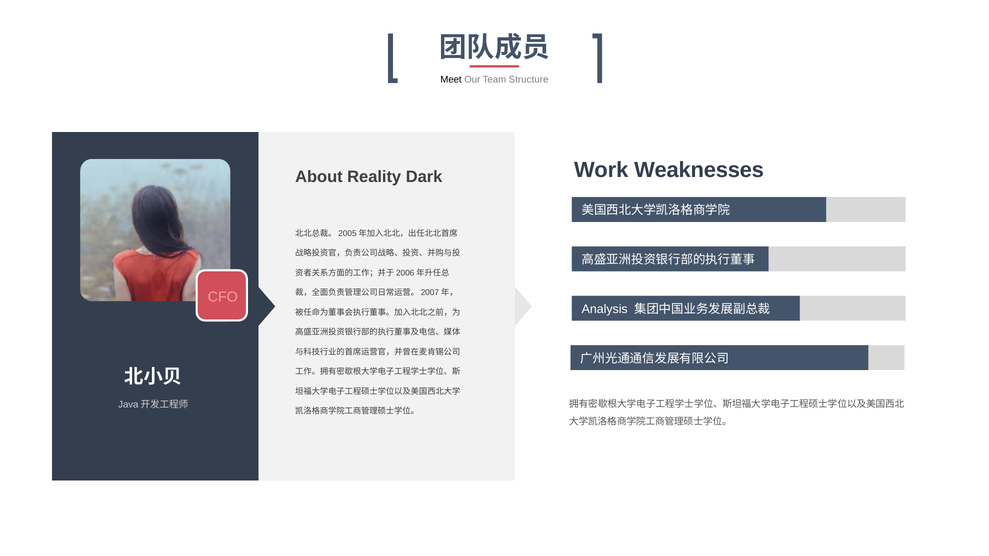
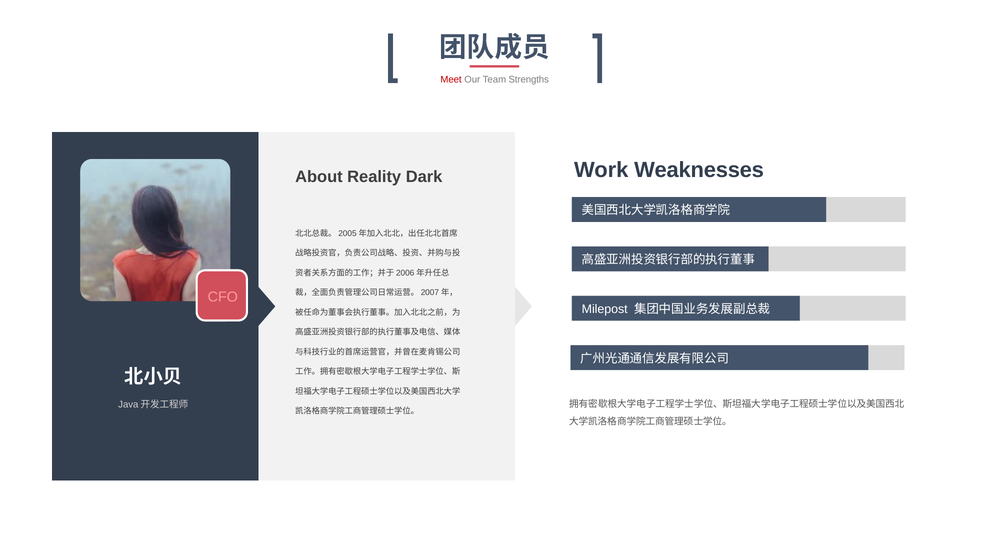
Meet colour: black -> red
Structure: Structure -> Strengths
Analysis: Analysis -> Milepost
